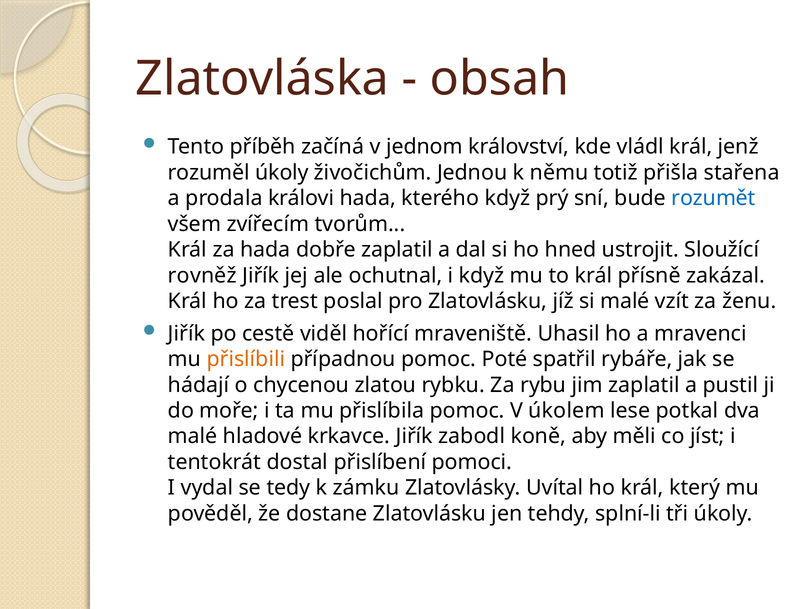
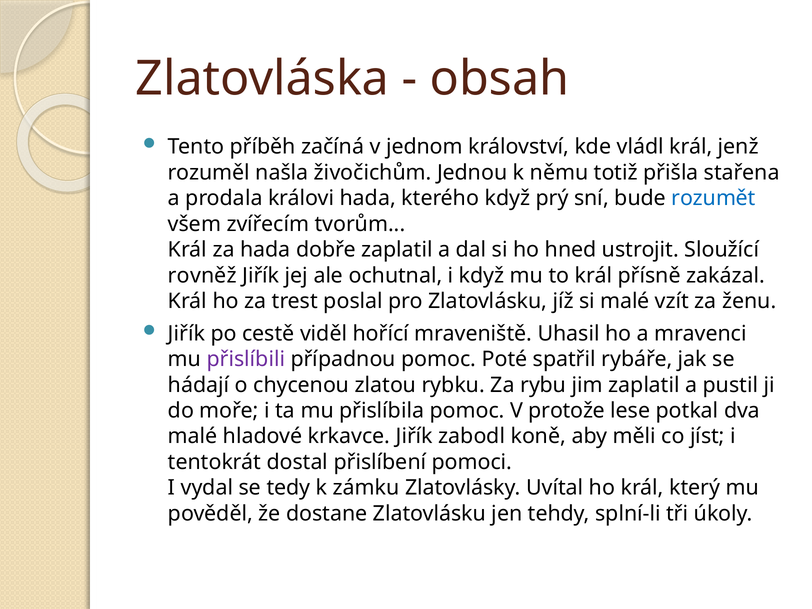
rozuměl úkoly: úkoly -> našla
přislíbili colour: orange -> purple
úkolem: úkolem -> protože
